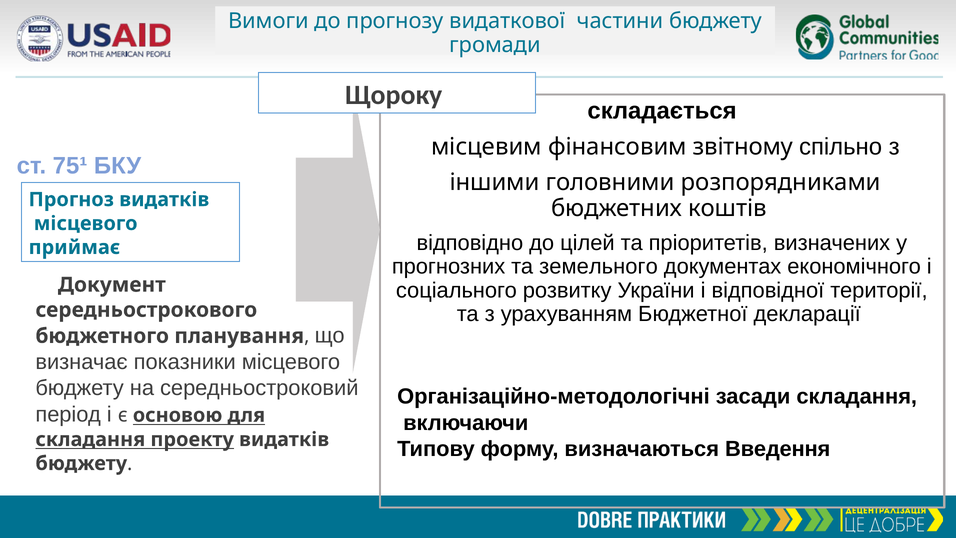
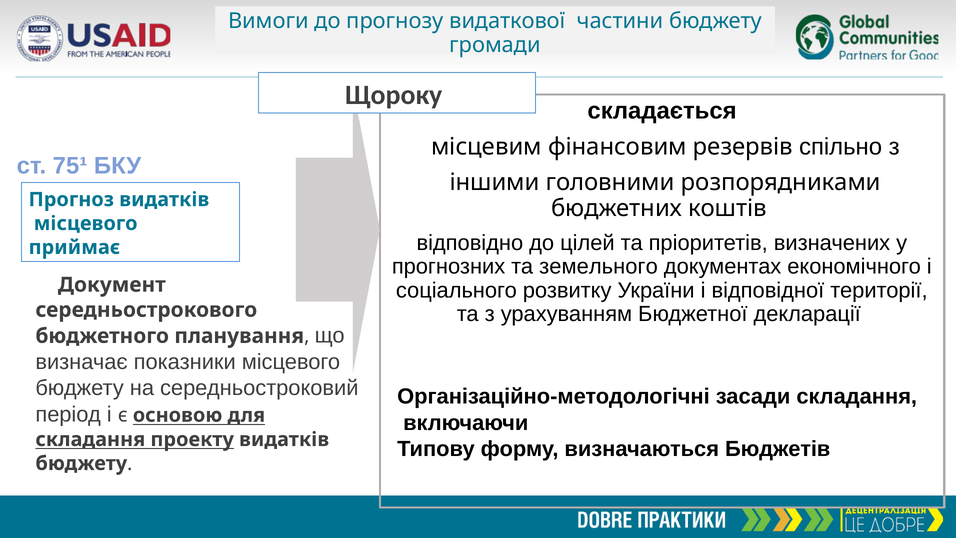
звітному: звітному -> резервів
Введення: Введення -> Бюджетів
